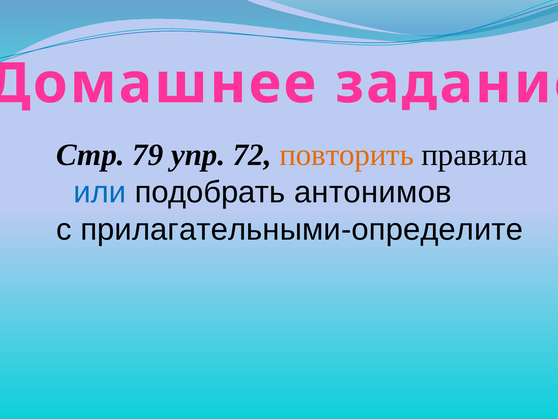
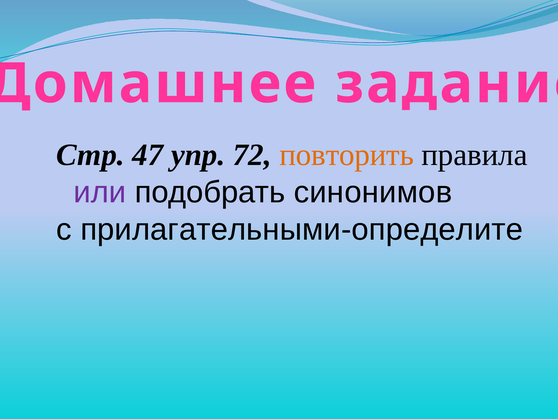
79: 79 -> 47
или colour: blue -> purple
антонимов: антонимов -> синонимов
